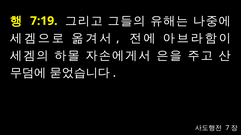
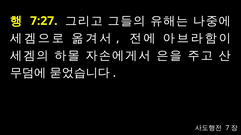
7:19: 7:19 -> 7:27
